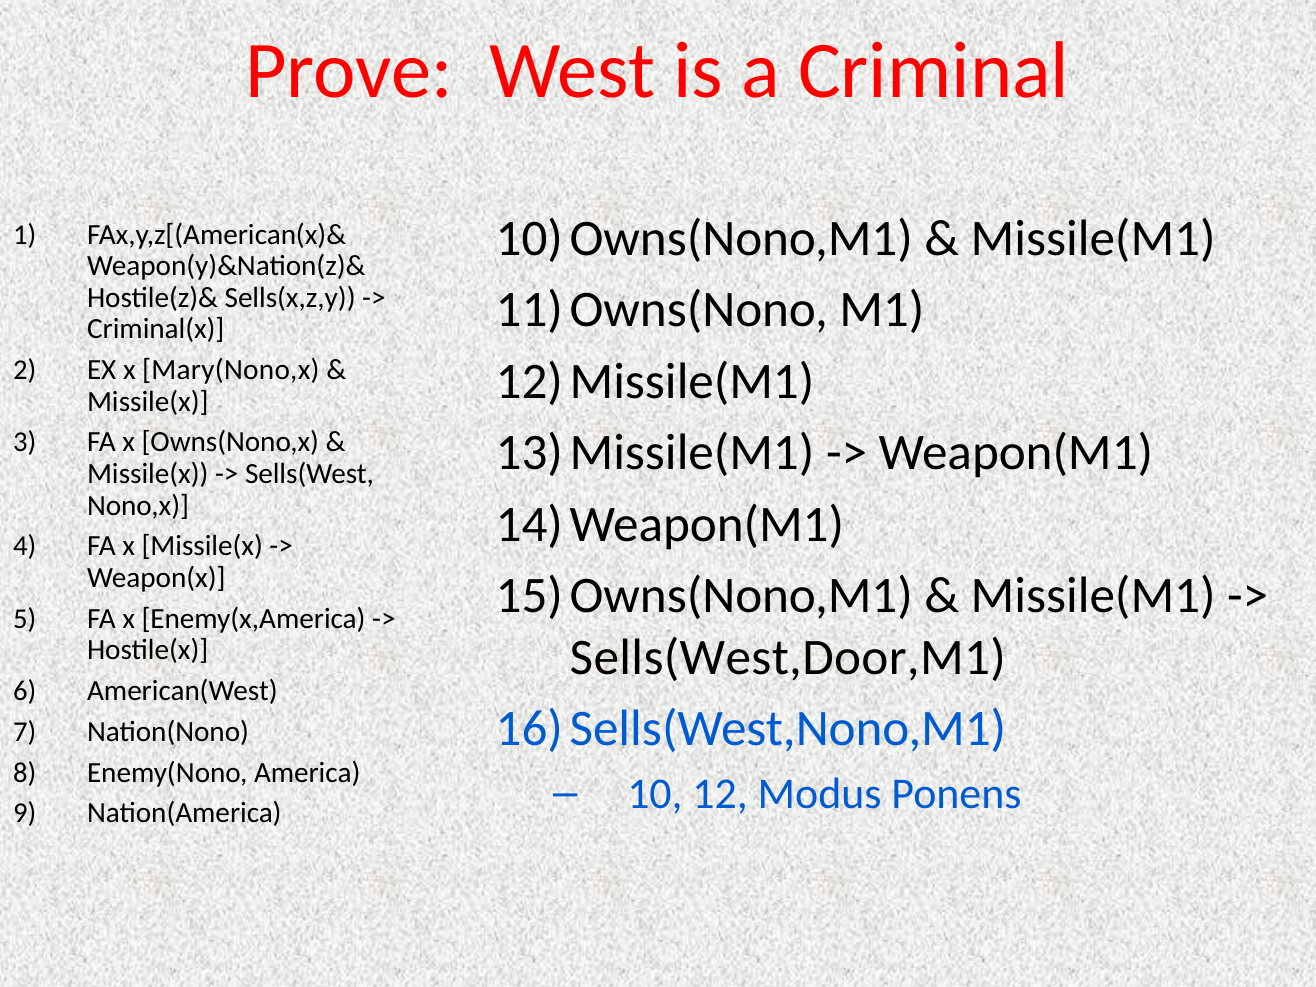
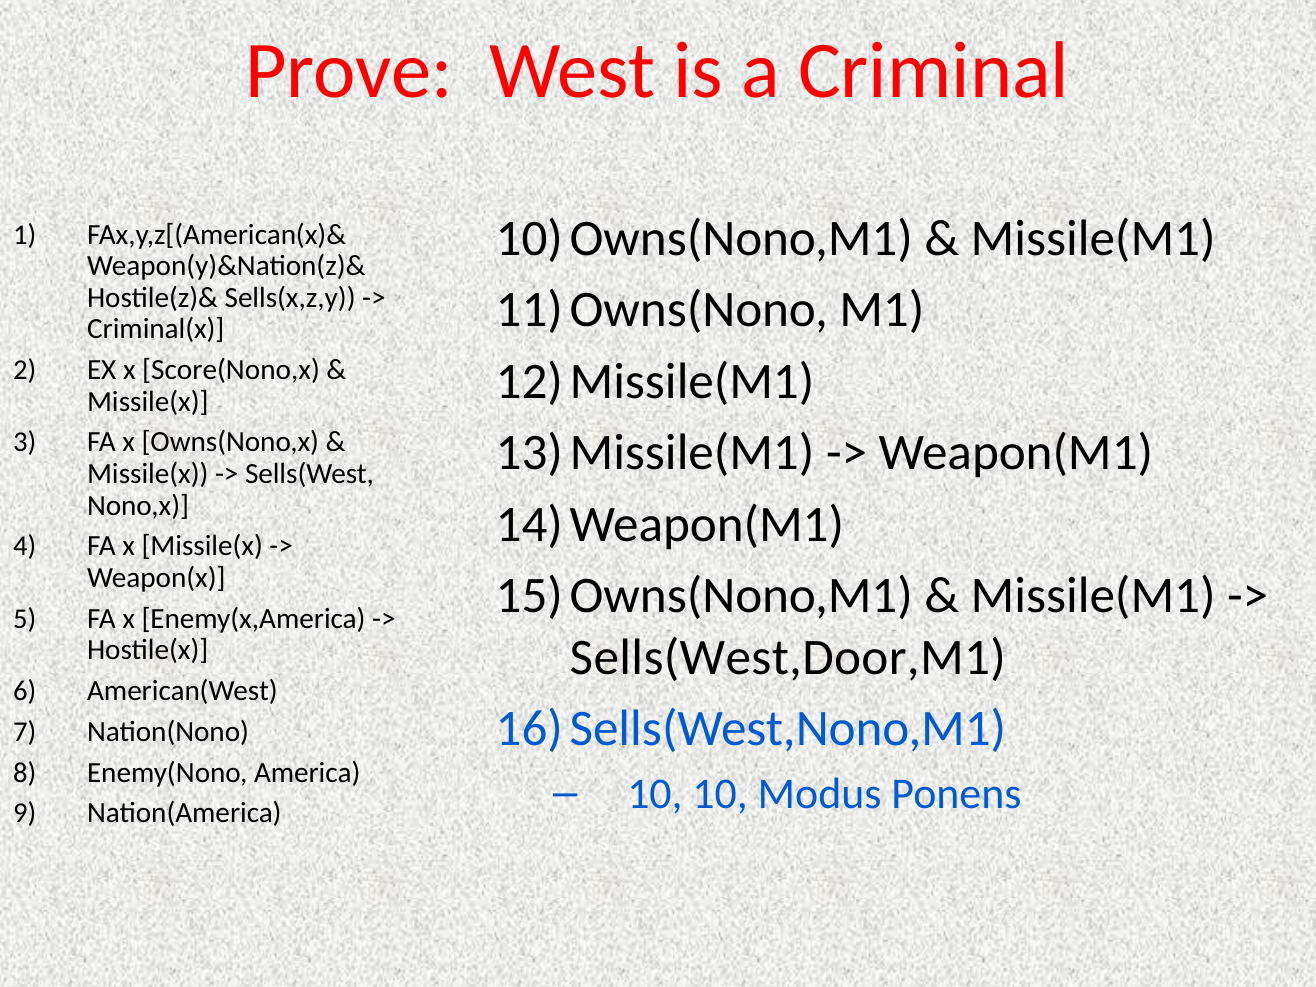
Mary(Nono,x: Mary(Nono,x -> Score(Nono,x
10 12: 12 -> 10
